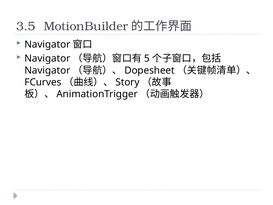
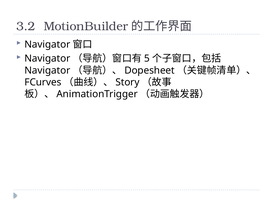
3.5: 3.5 -> 3.2
